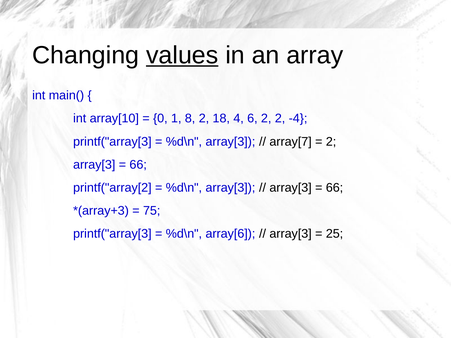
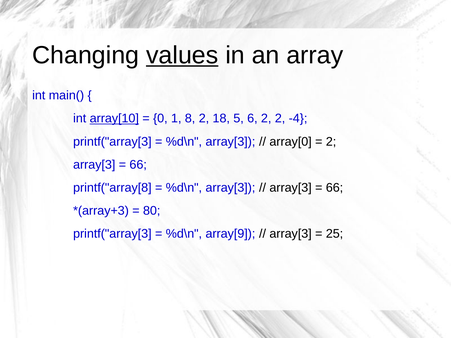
array[10 underline: none -> present
4: 4 -> 5
array[7: array[7 -> array[0
printf("array[2: printf("array[2 -> printf("array[8
75: 75 -> 80
array[6: array[6 -> array[9
